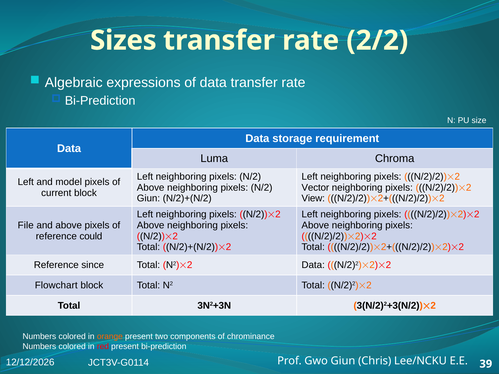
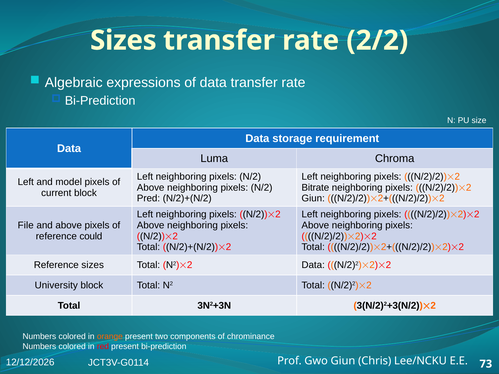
Vector: Vector -> Bitrate
Giun at (148, 199): Giun -> Pred
View at (313, 199): View -> Giun
Reference since: since -> sizes
Flowchart: Flowchart -> University
39: 39 -> 73
